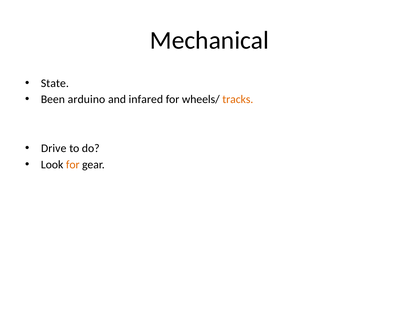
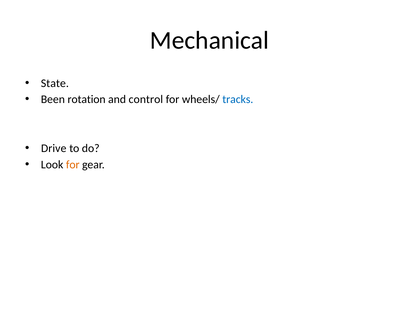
arduino: arduino -> rotation
infared: infared -> control
tracks colour: orange -> blue
